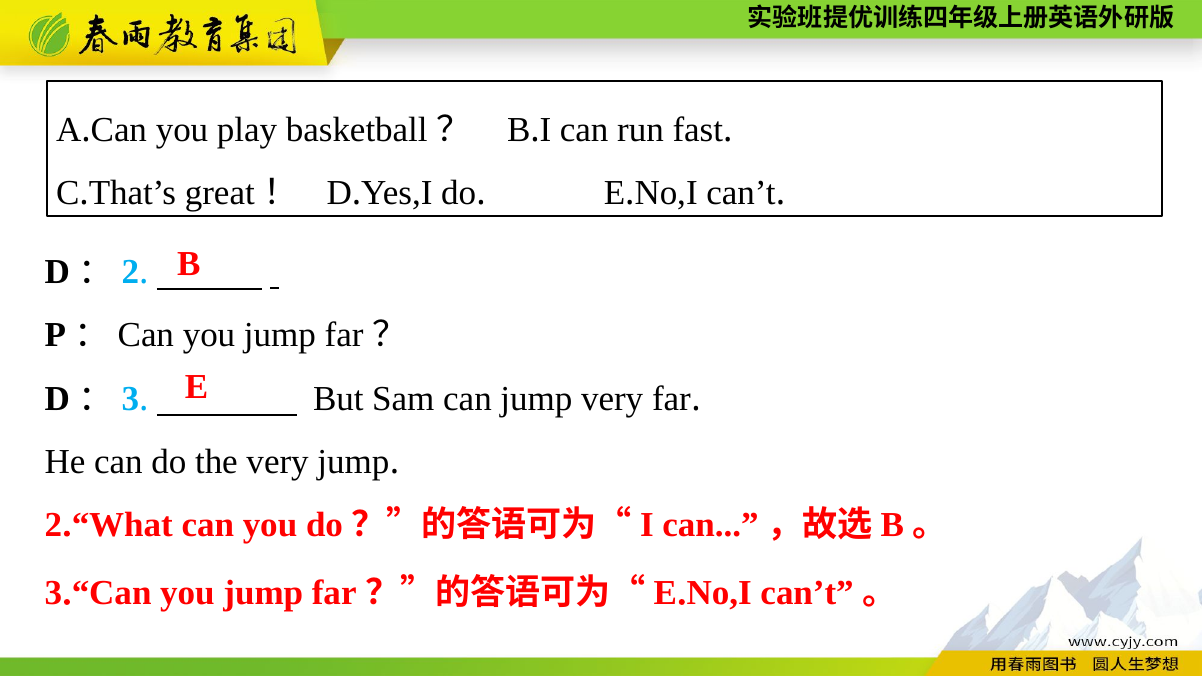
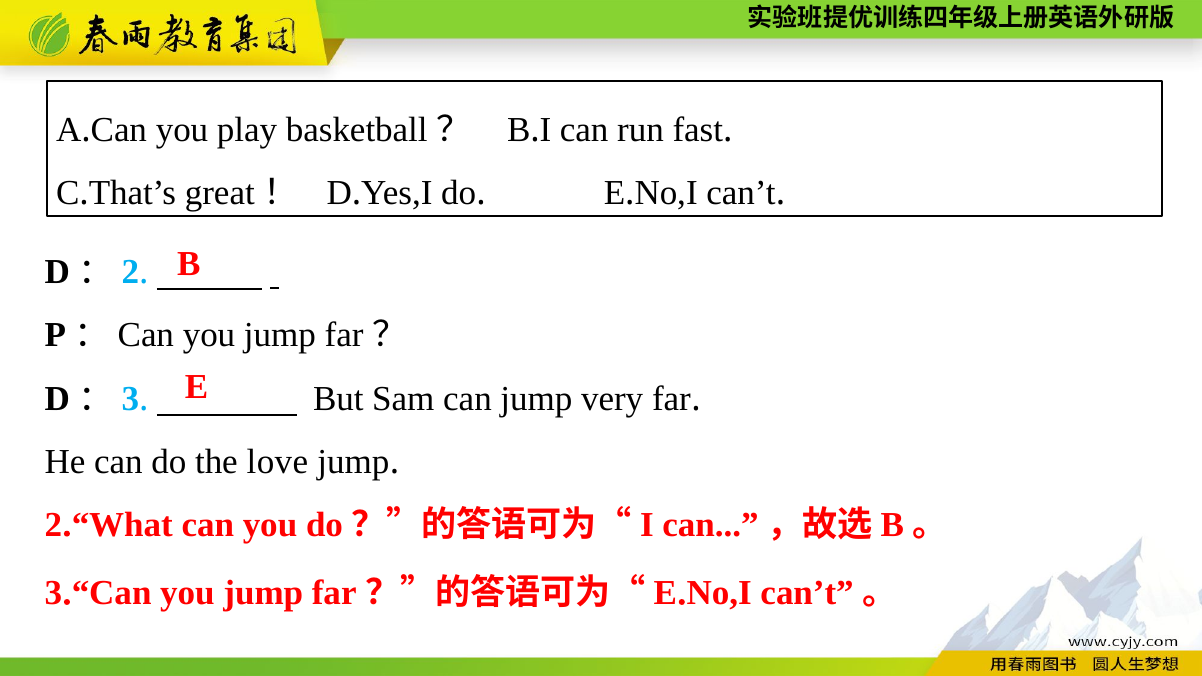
the very: very -> love
